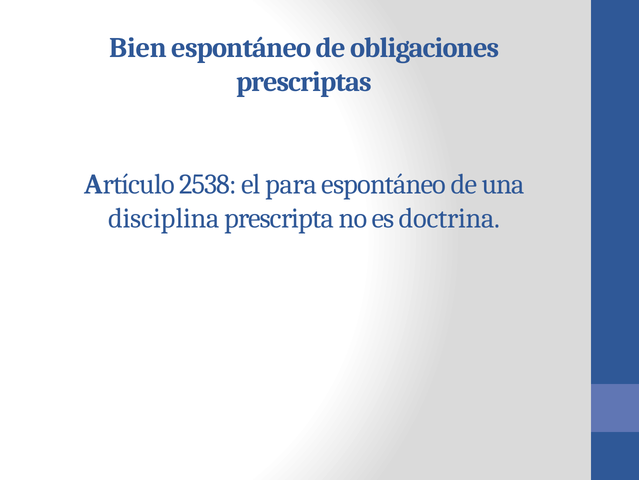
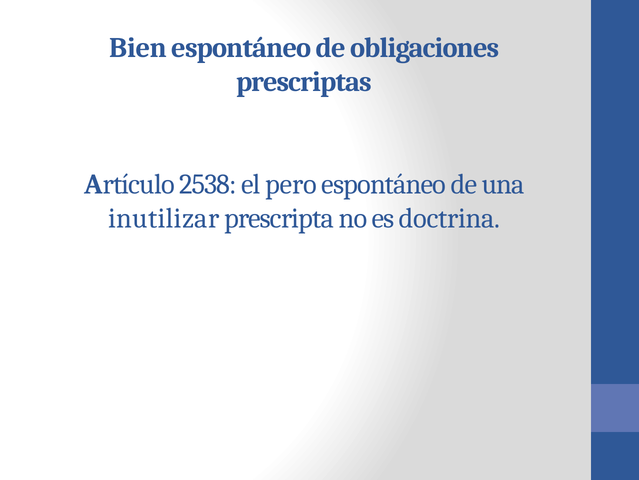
para: para -> pero
disciplina: disciplina -> inutilizar
